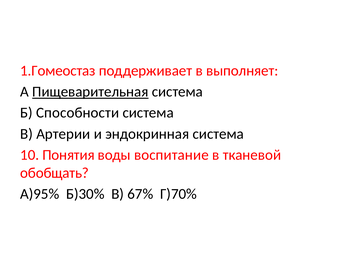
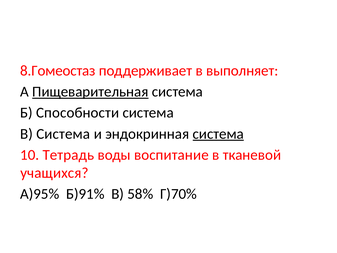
1.Гомеостаз: 1.Гомеостаз -> 8.Гомеостаз
В Артерии: Артерии -> Система
система at (218, 134) underline: none -> present
Понятия: Понятия -> Тетрадь
обобщать: обобщать -> учащихся
Б)30%: Б)30% -> Б)91%
67%: 67% -> 58%
